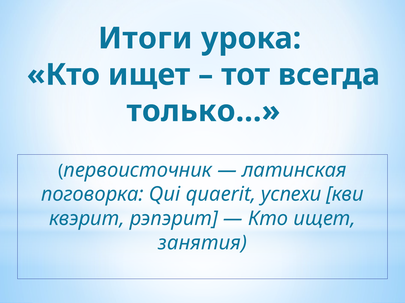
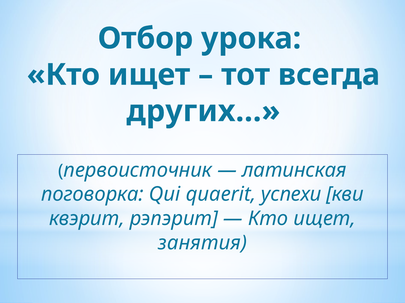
Итоги: Итоги -> Отбор
только…: только… -> других…
